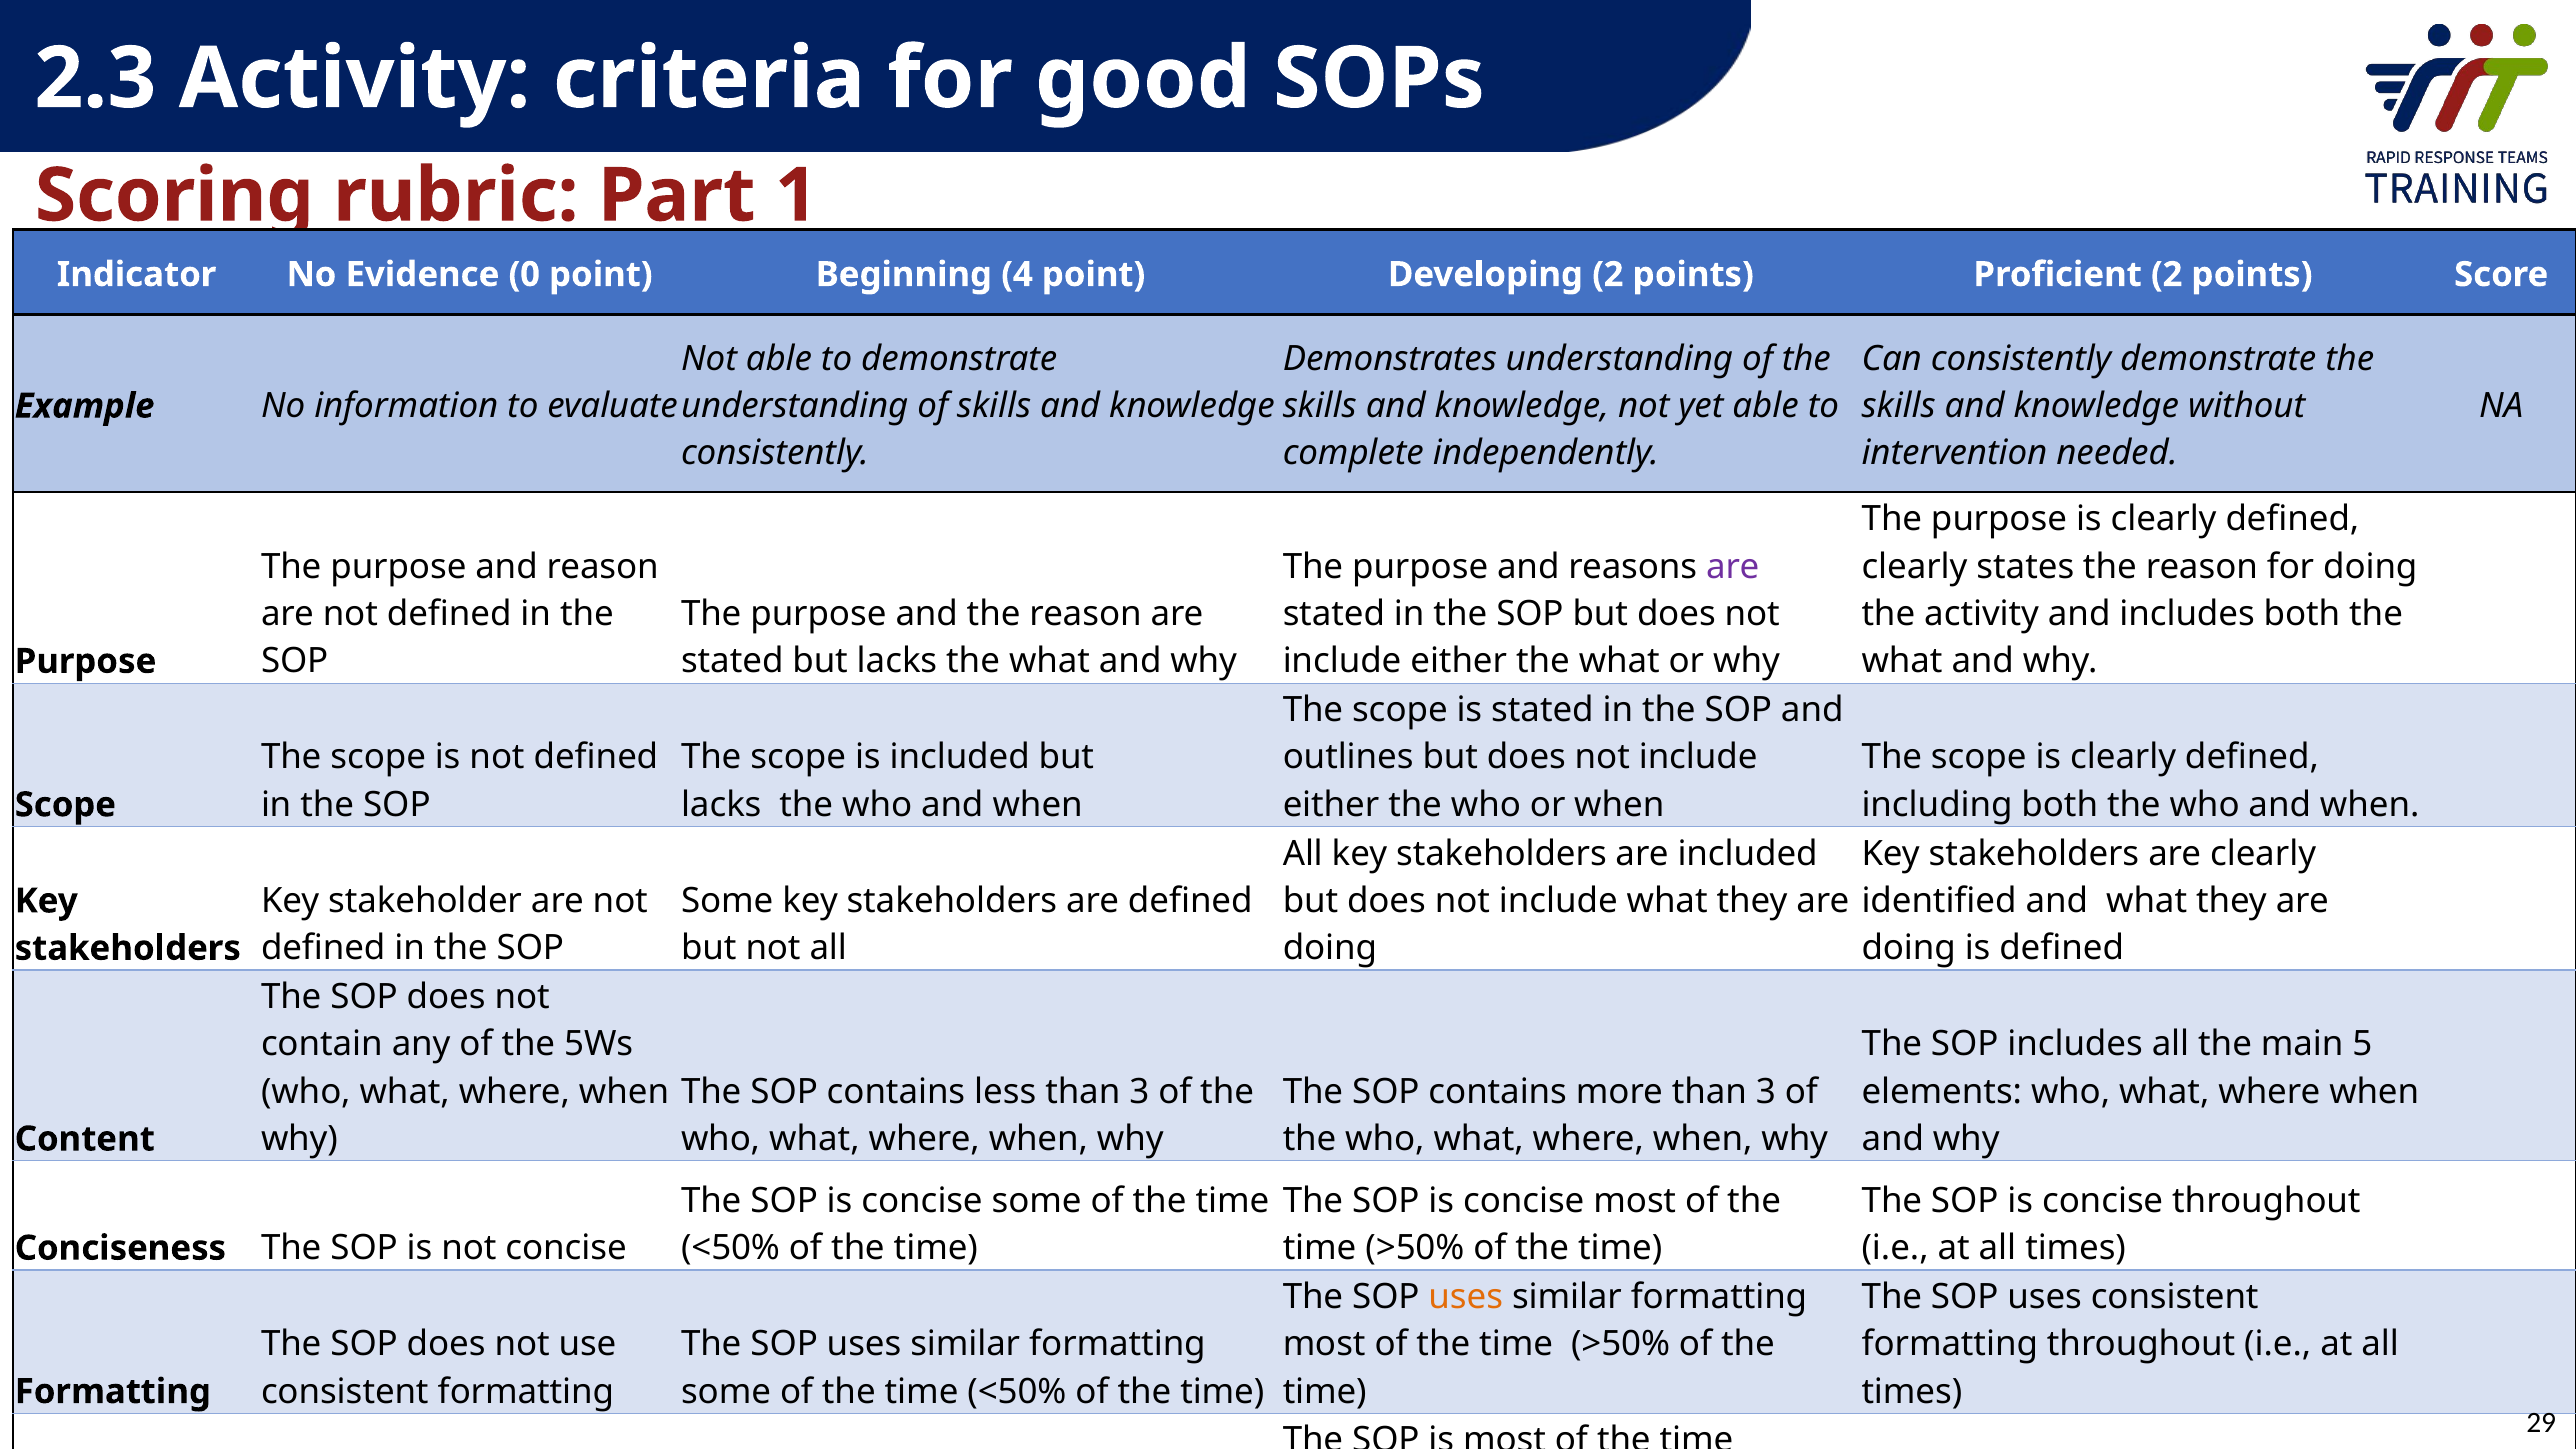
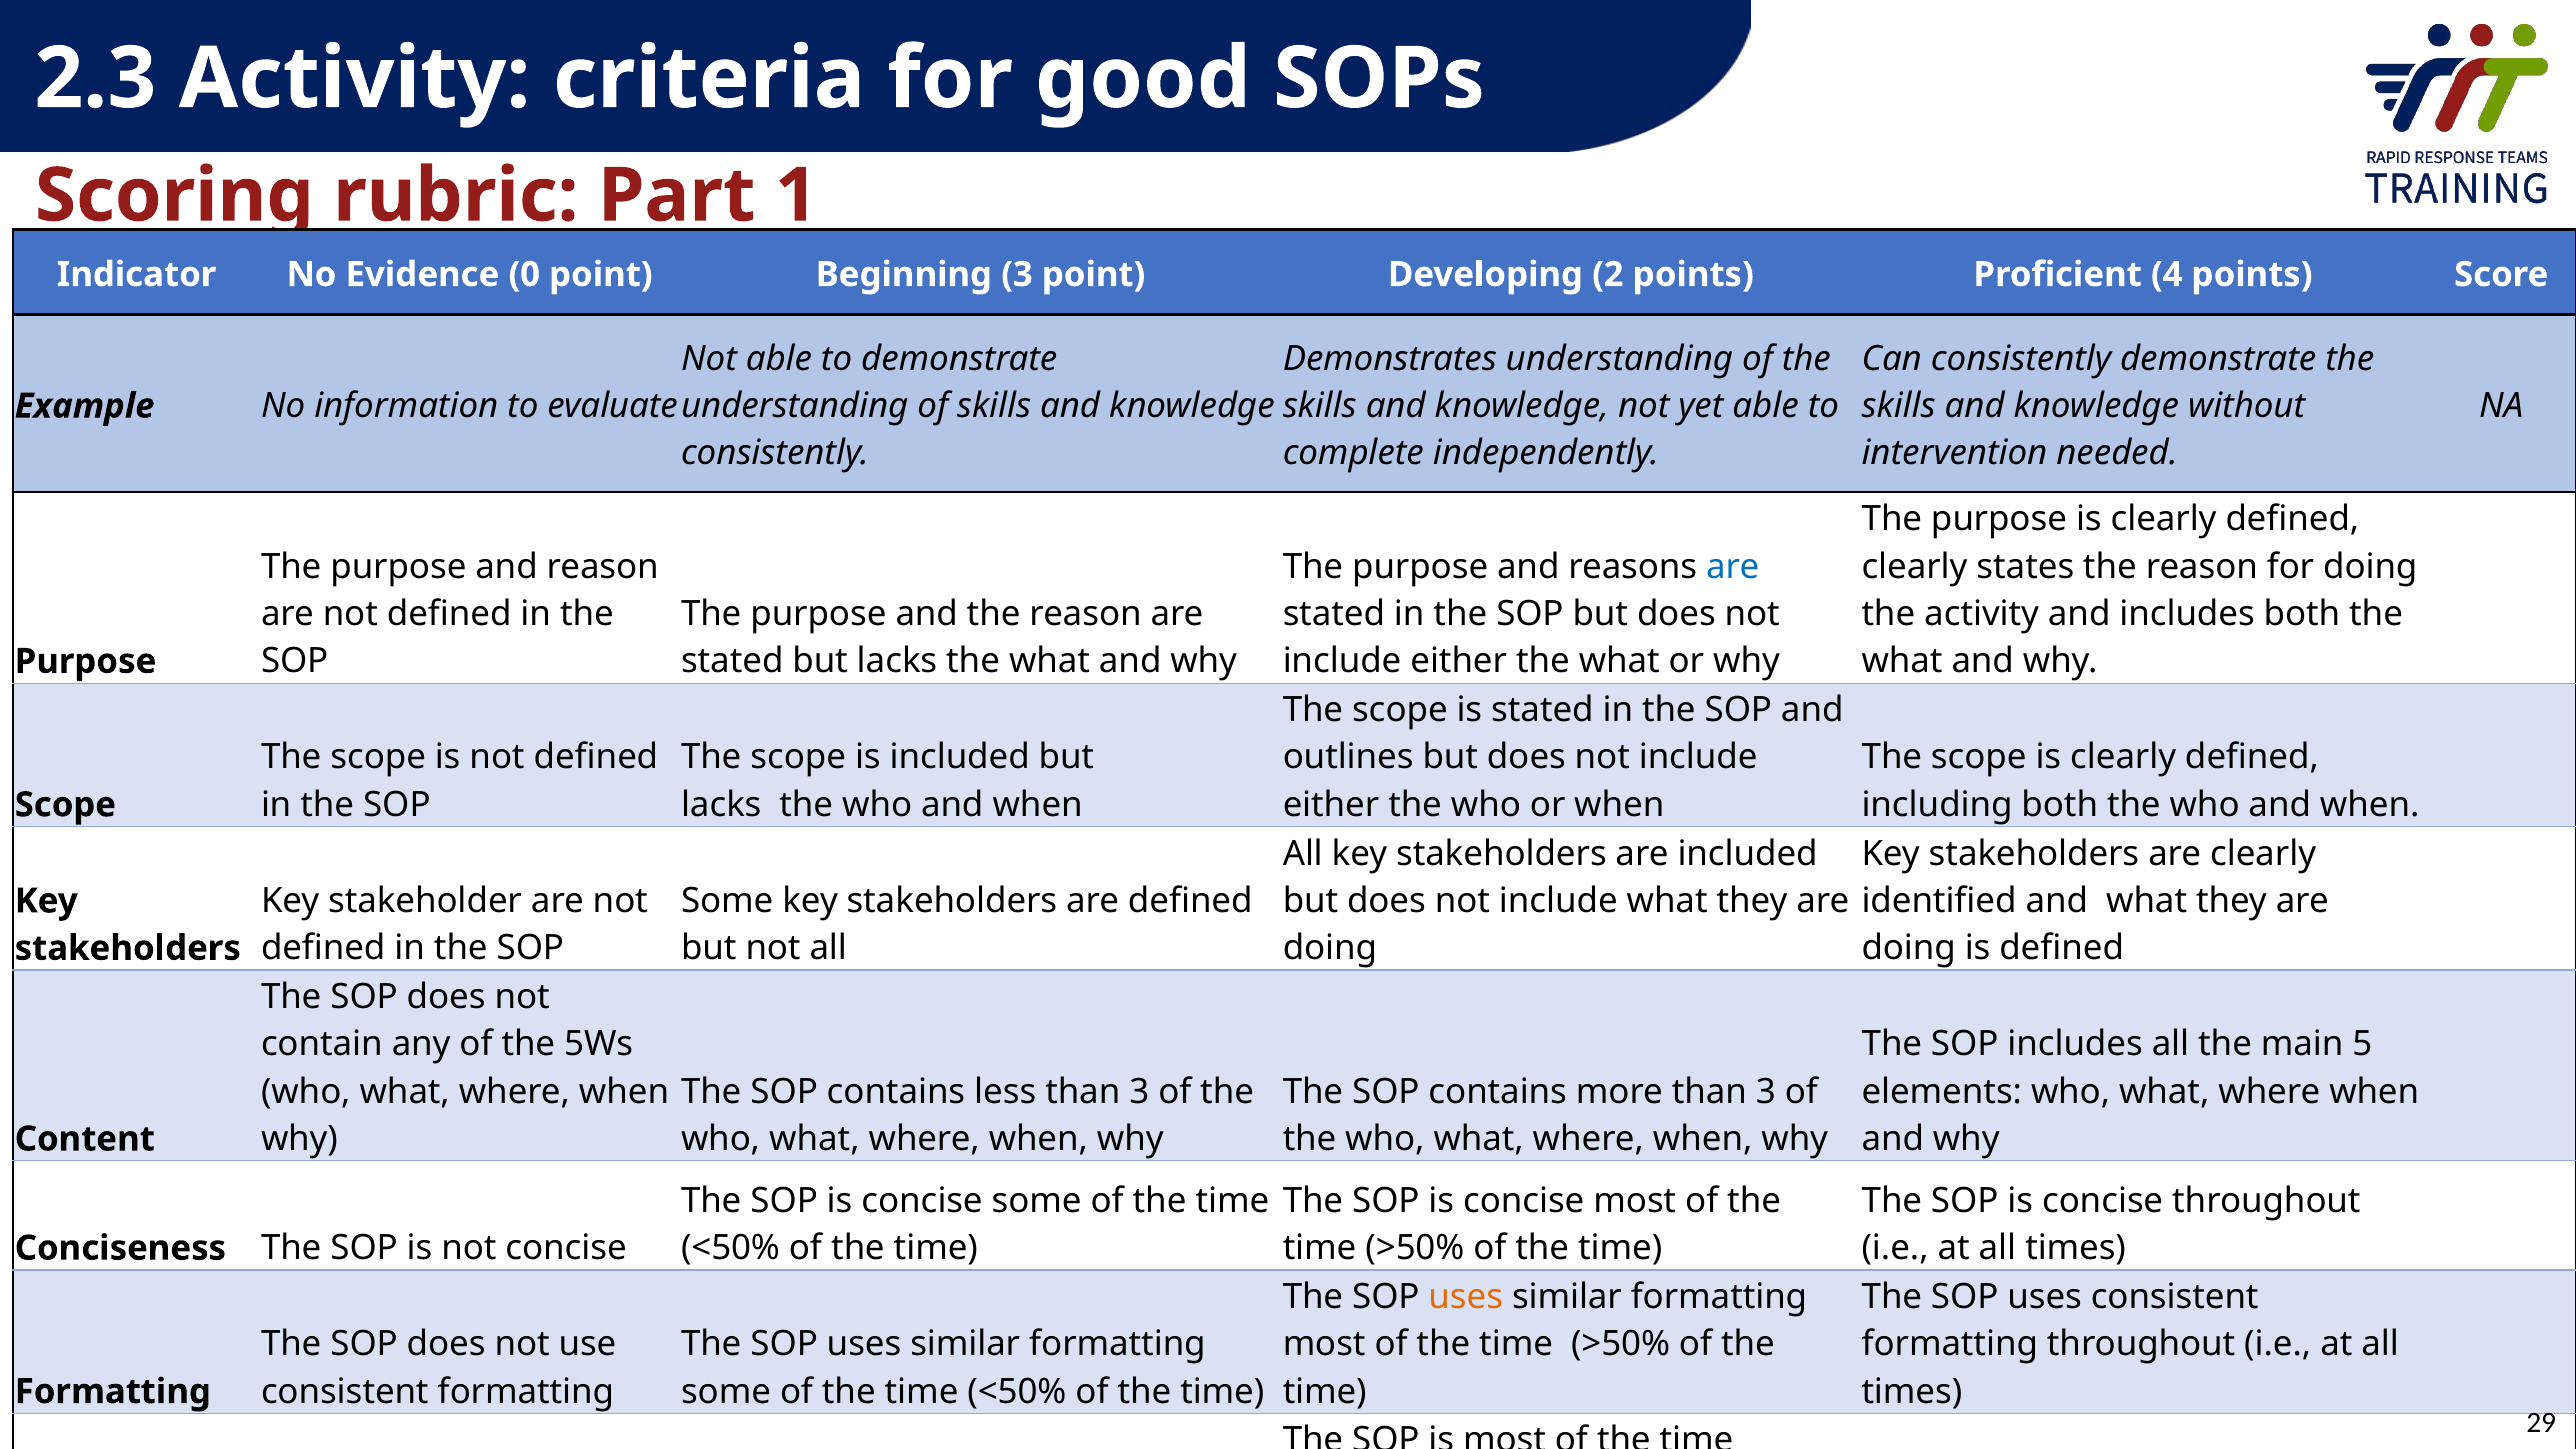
Beginning 4: 4 -> 3
Proficient 2: 2 -> 4
are at (1733, 567) colour: purple -> blue
